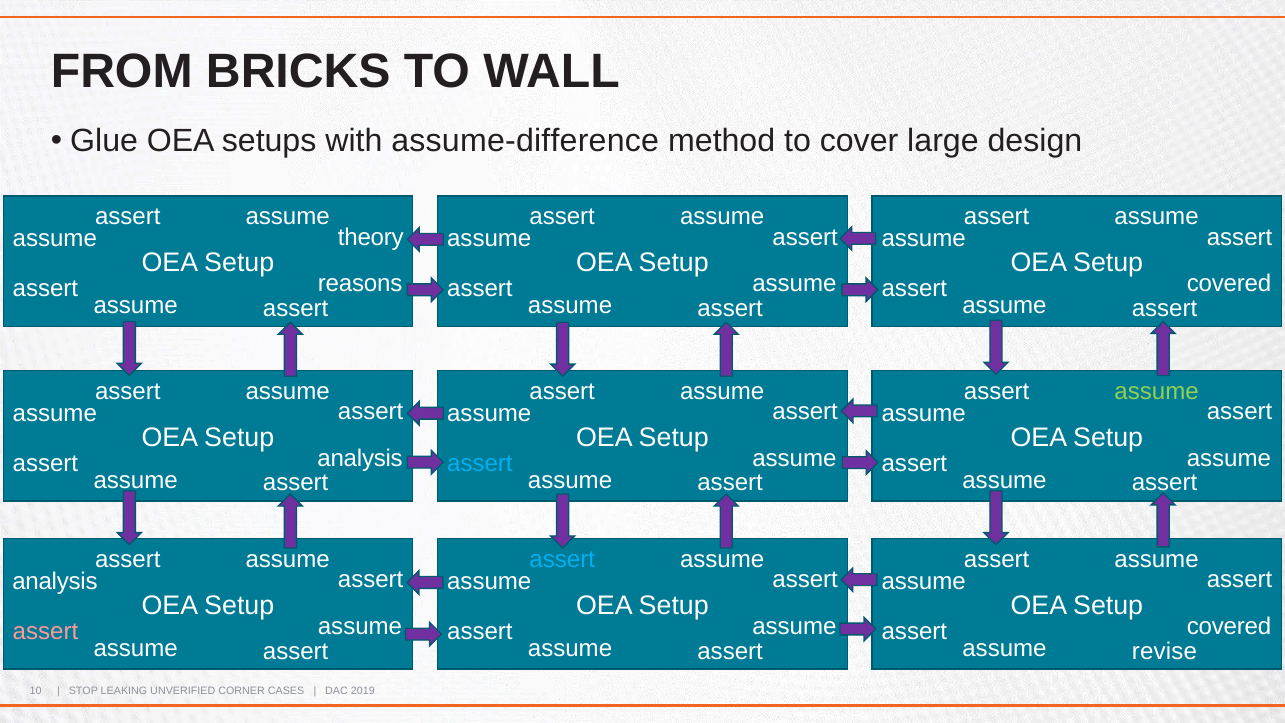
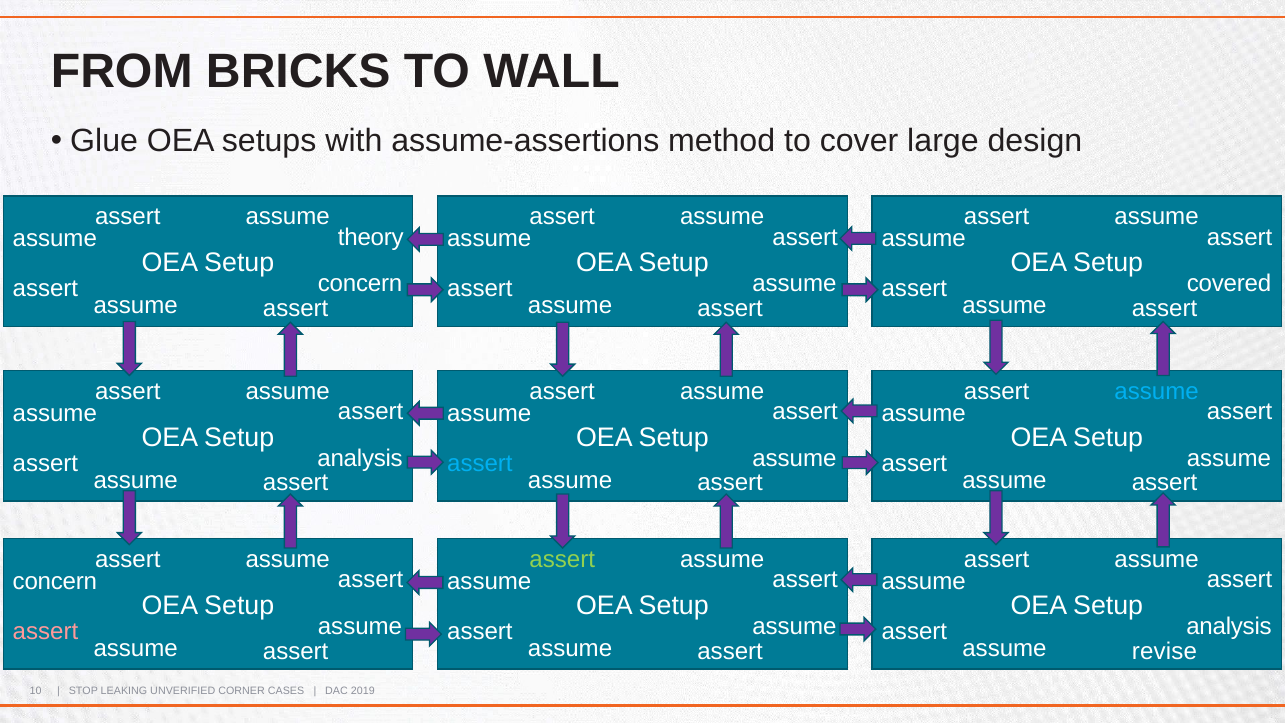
assume-difference: assume-difference -> assume-assertions
reasons at (360, 283): reasons -> concern
assume at (1157, 391) colour: light green -> light blue
assert at (562, 559) colour: light blue -> light green
analysis at (55, 581): analysis -> concern
covered at (1229, 626): covered -> analysis
